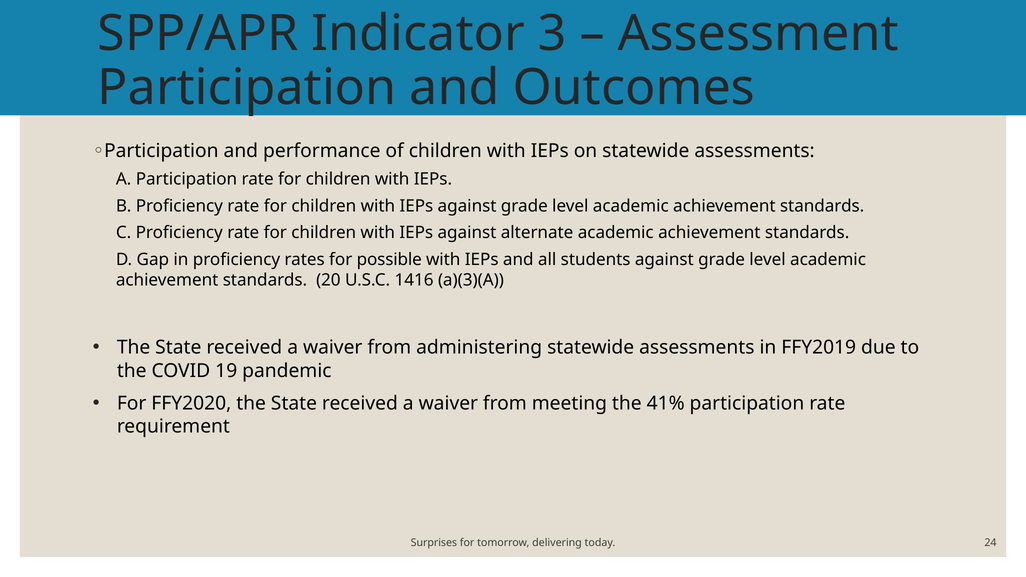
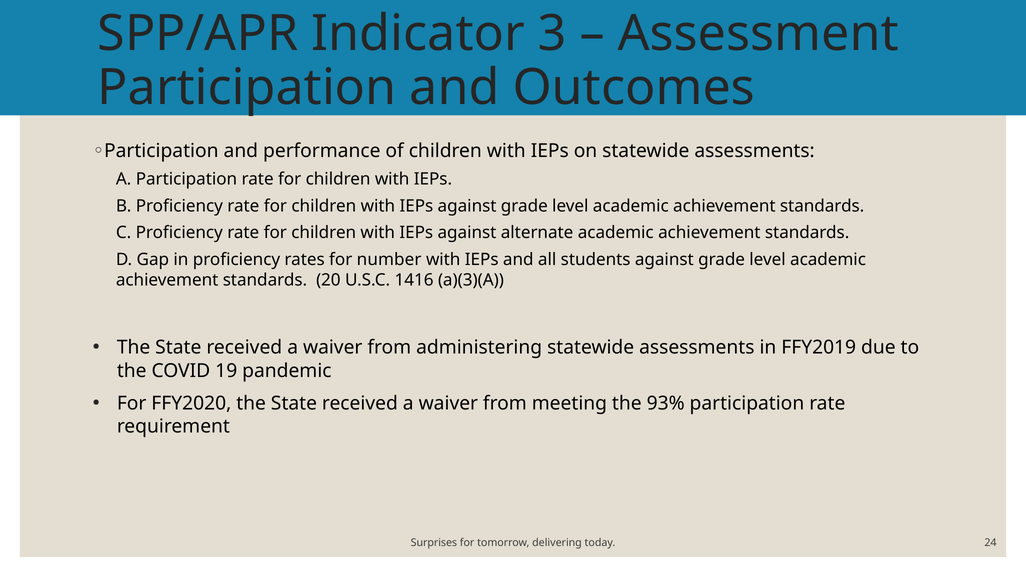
possible: possible -> number
41%: 41% -> 93%
